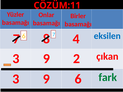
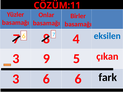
2: 2 -> 5
9 at (46, 79): 9 -> 6
fark colour: green -> black
